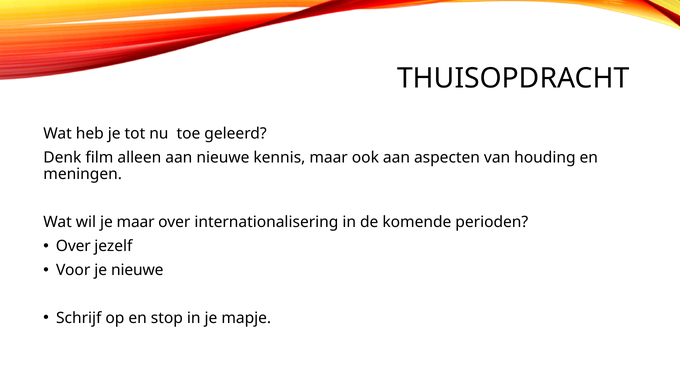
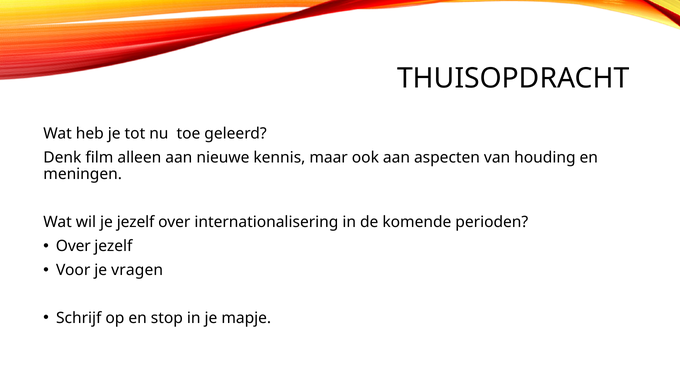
je maar: maar -> jezelf
je nieuwe: nieuwe -> vragen
